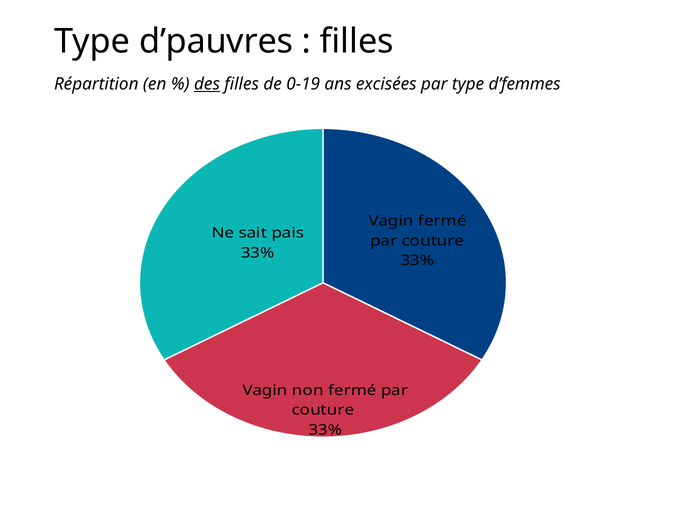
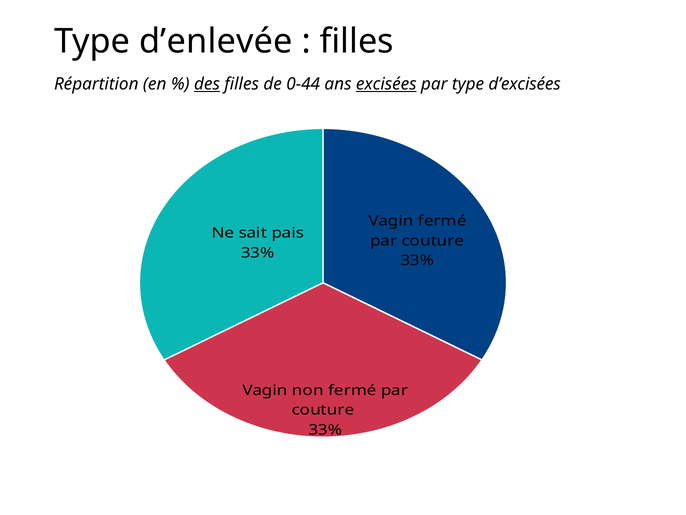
d’pauvres: d’pauvres -> d’enlevée
0-19: 0-19 -> 0-44
excisées underline: none -> present
d’femmes: d’femmes -> d’excisées
